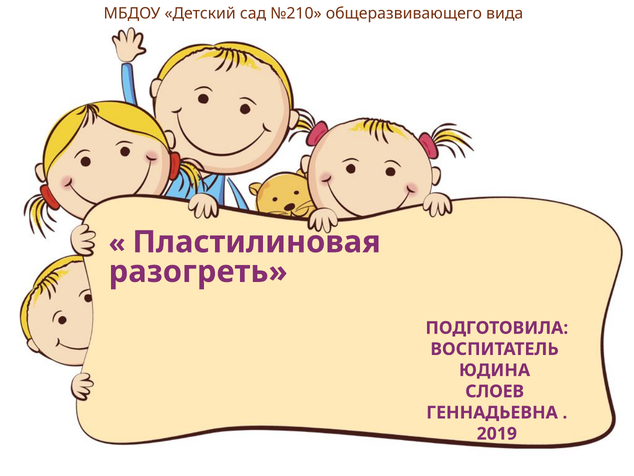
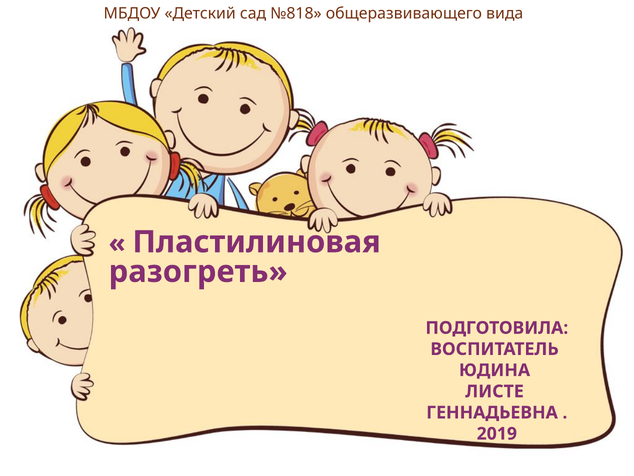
№210: №210 -> №818
СЛОЕВ: СЛОЕВ -> ЛИСТЕ
